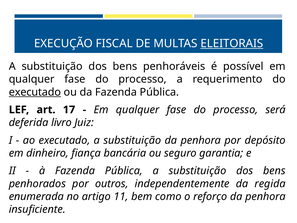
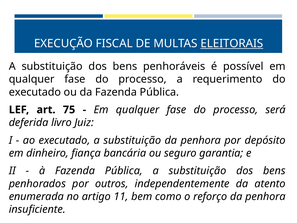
executado at (35, 92) underline: present -> none
17: 17 -> 75
regida: regida -> atento
